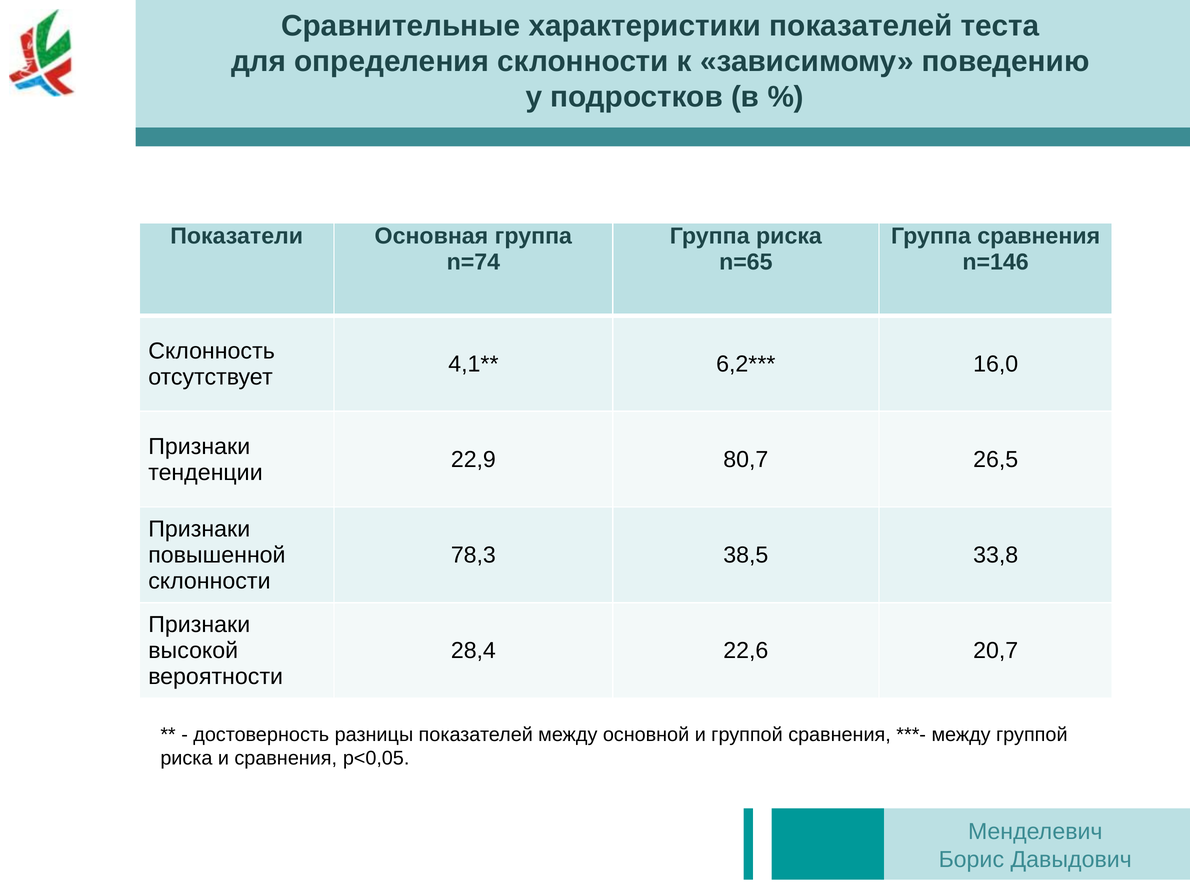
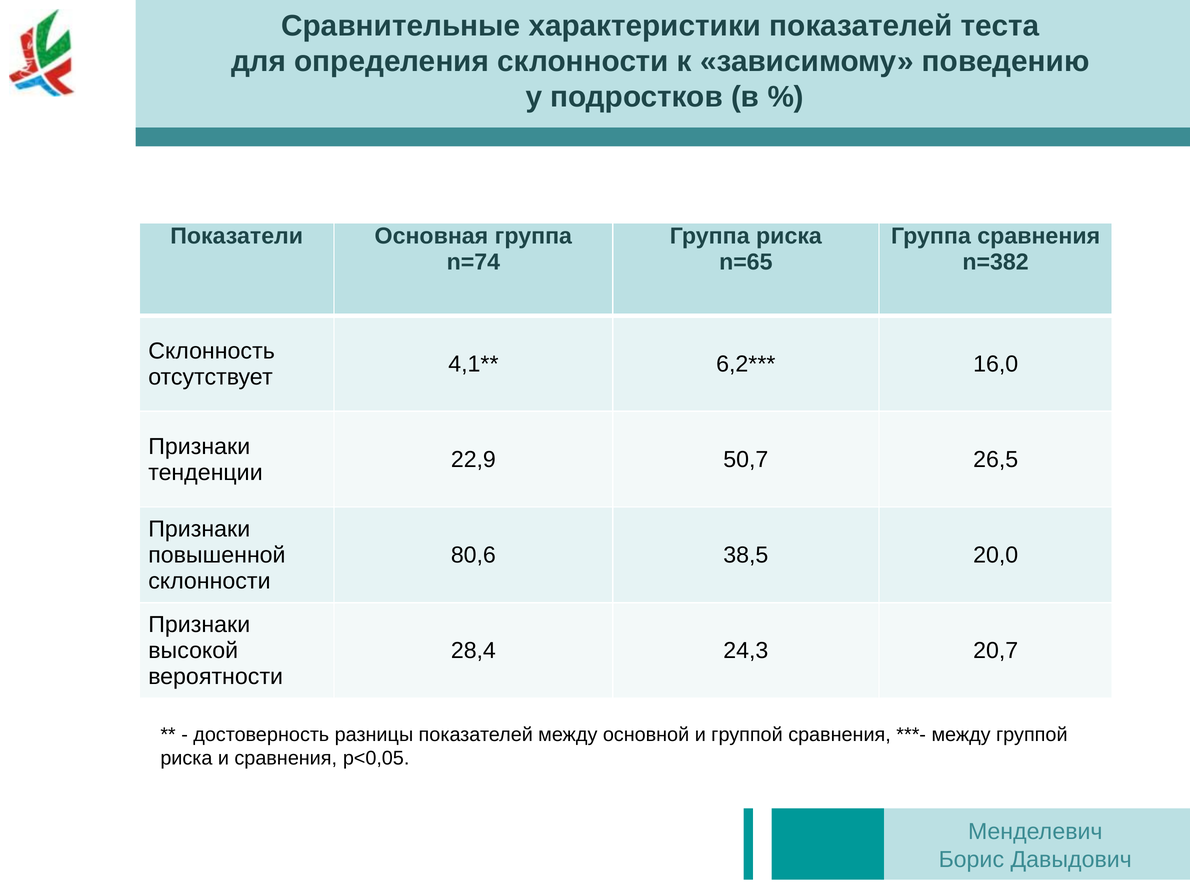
n=146: n=146 -> n=382
80,7: 80,7 -> 50,7
78,3: 78,3 -> 80,6
33,8: 33,8 -> 20,0
22,6: 22,6 -> 24,3
